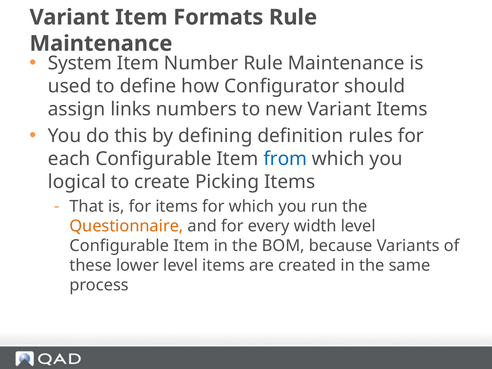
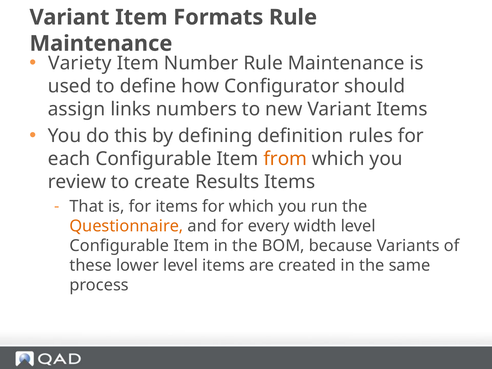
System: System -> Variety
from colour: blue -> orange
logical: logical -> review
Picking: Picking -> Results
